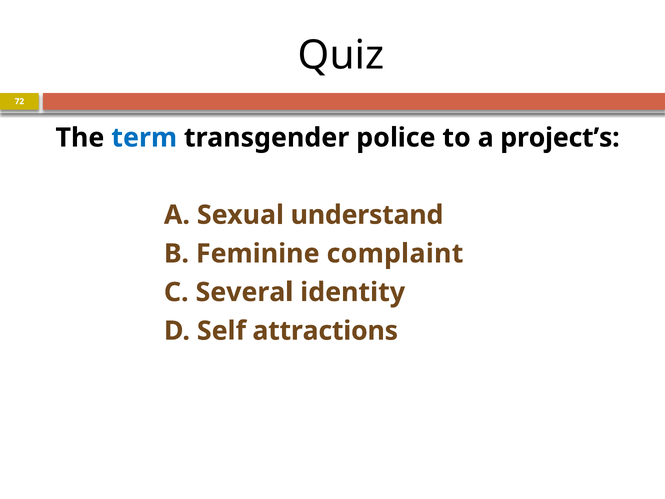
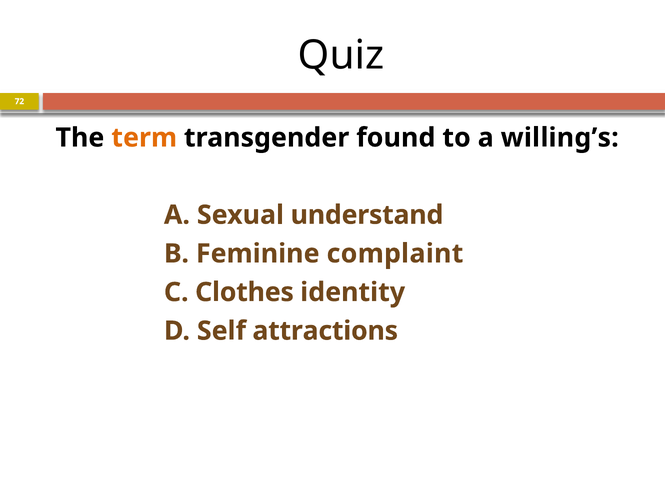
term colour: blue -> orange
police: police -> found
project’s: project’s -> willing’s
Several: Several -> Clothes
